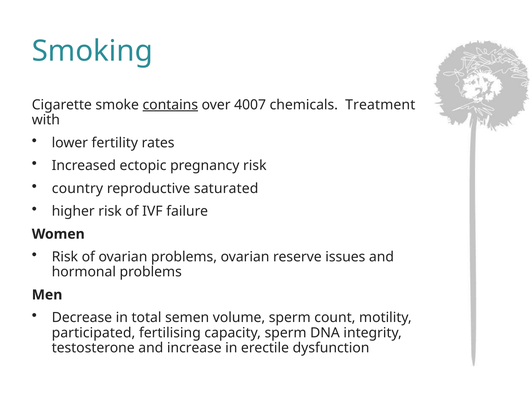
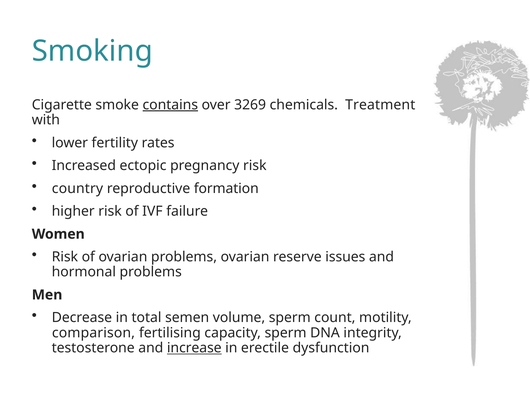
4007: 4007 -> 3269
saturated: saturated -> formation
participated: participated -> comparison
increase underline: none -> present
